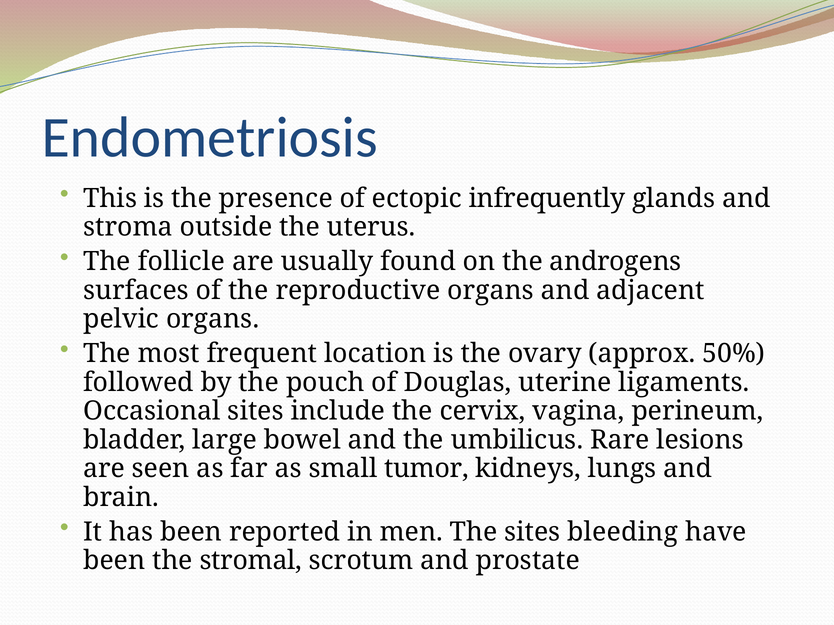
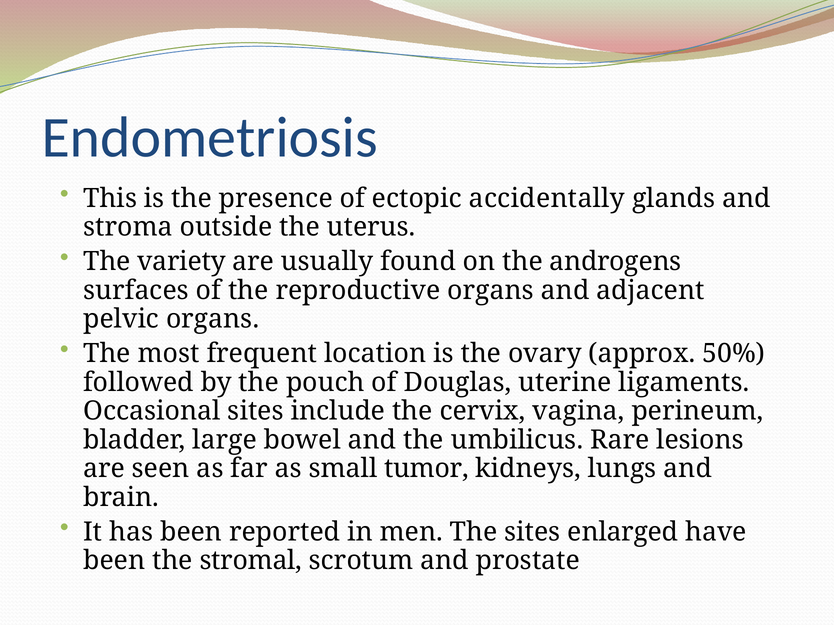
infrequently: infrequently -> accidentally
follicle: follicle -> variety
bleeding: bleeding -> enlarged
